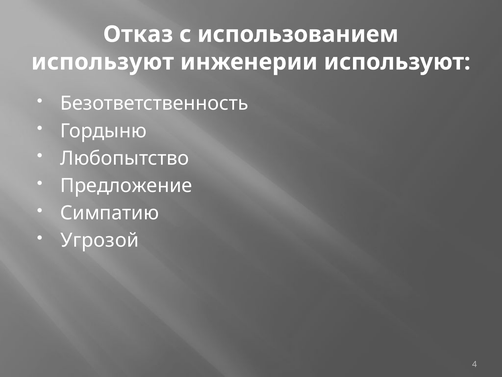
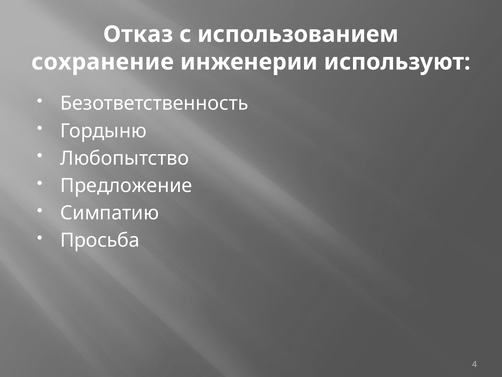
используют at (103, 62): используют -> сохранение
Угрозой: Угрозой -> Просьба
